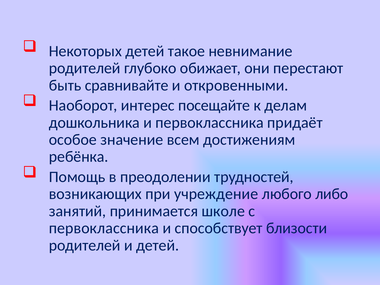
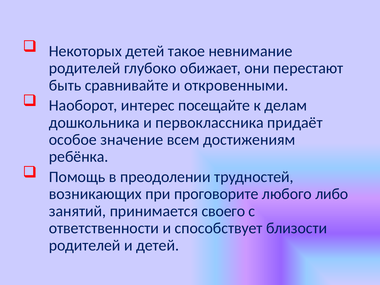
учреждение: учреждение -> проговорите
школе: школе -> своего
первоклассника at (104, 228): первоклассника -> ответственности
